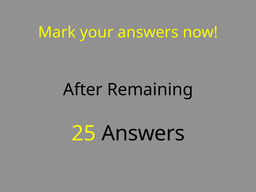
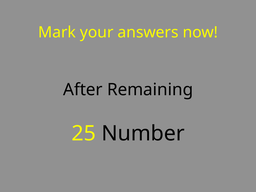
25 Answers: Answers -> Number
